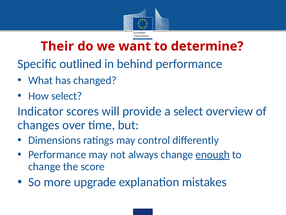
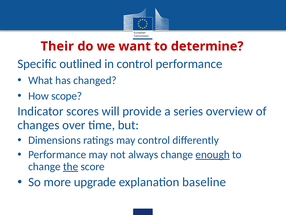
in behind: behind -> control
How select: select -> scope
a select: select -> series
the underline: none -> present
mistakes: mistakes -> baseline
